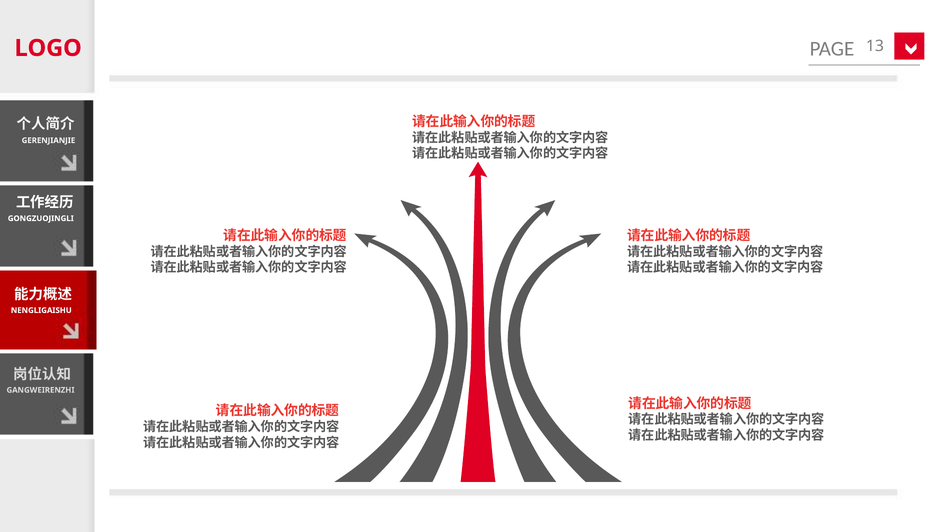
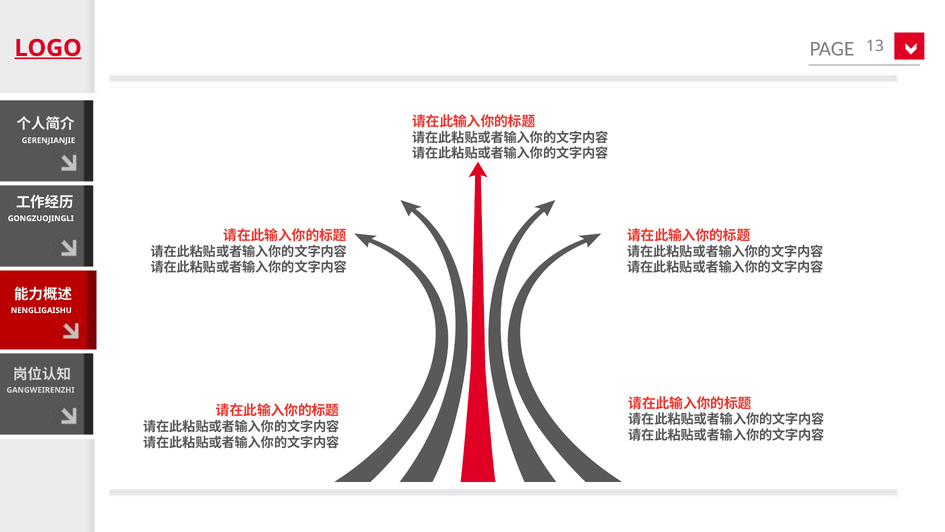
LOGO underline: none -> present
